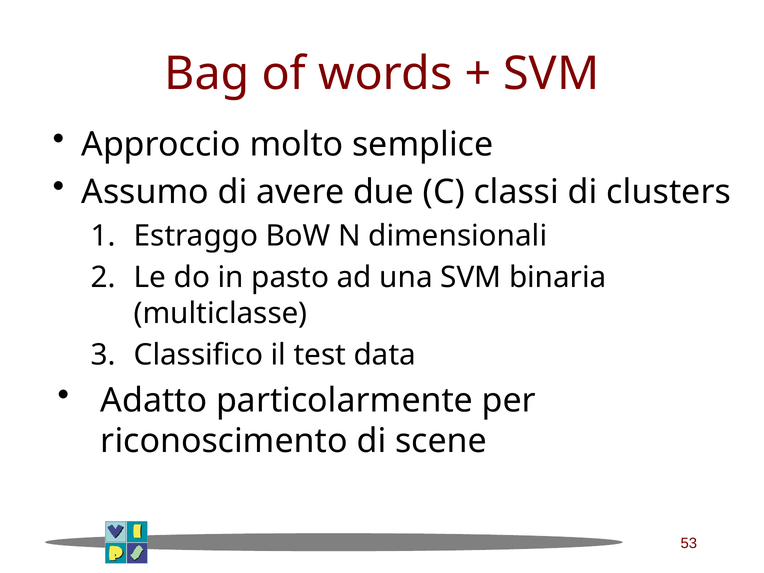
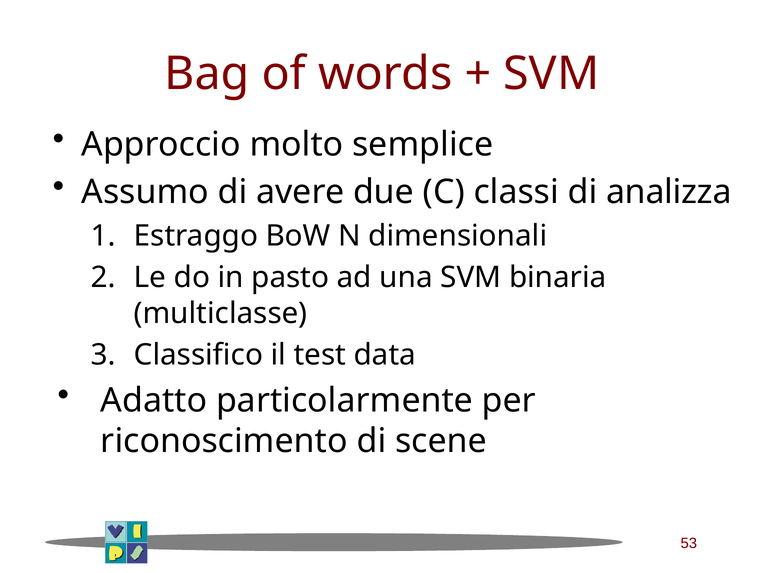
clusters: clusters -> analizza
